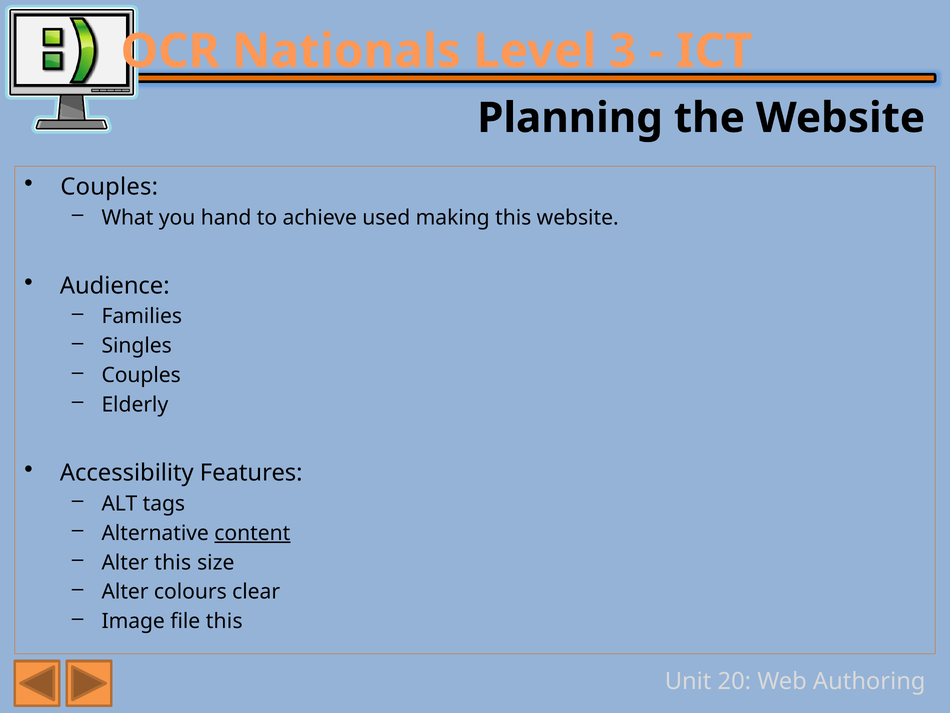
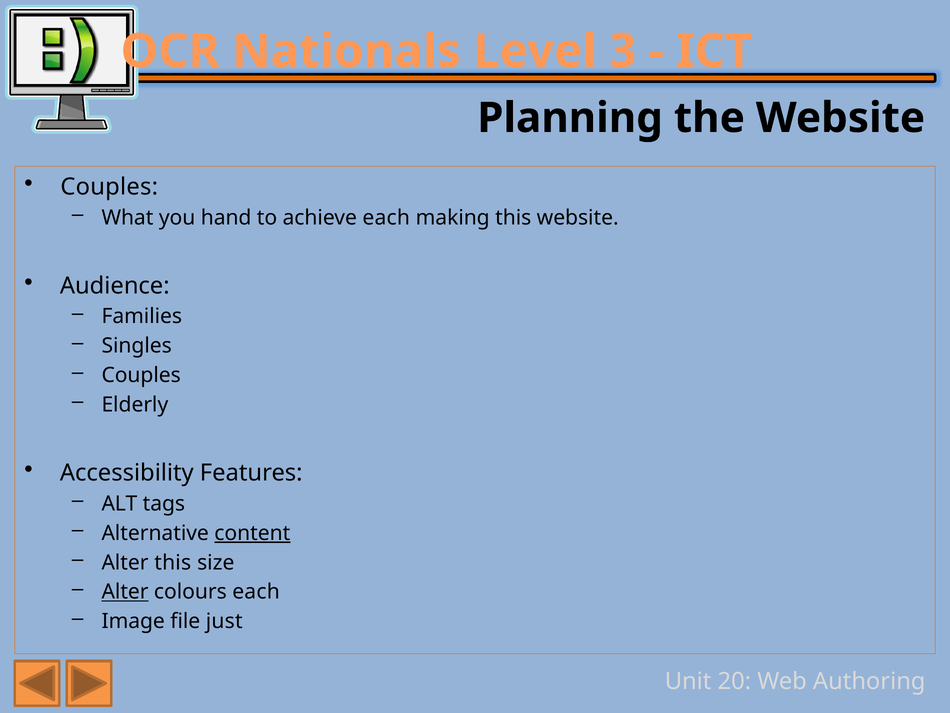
achieve used: used -> each
Alter at (125, 592) underline: none -> present
colours clear: clear -> each
file this: this -> just
